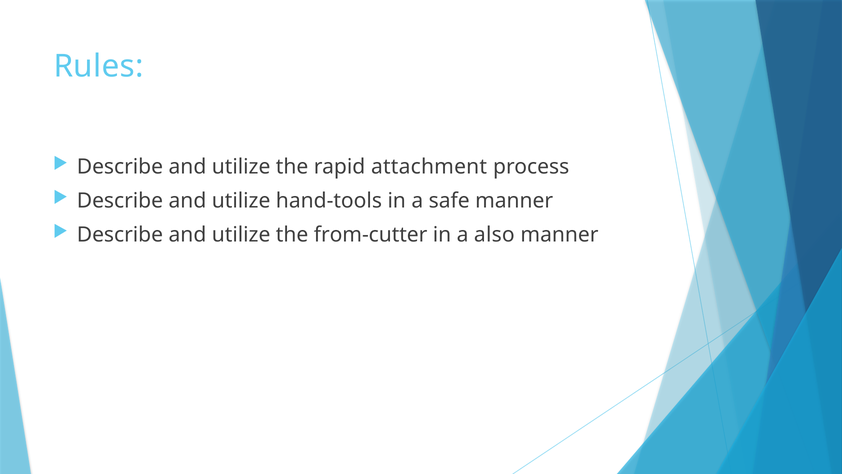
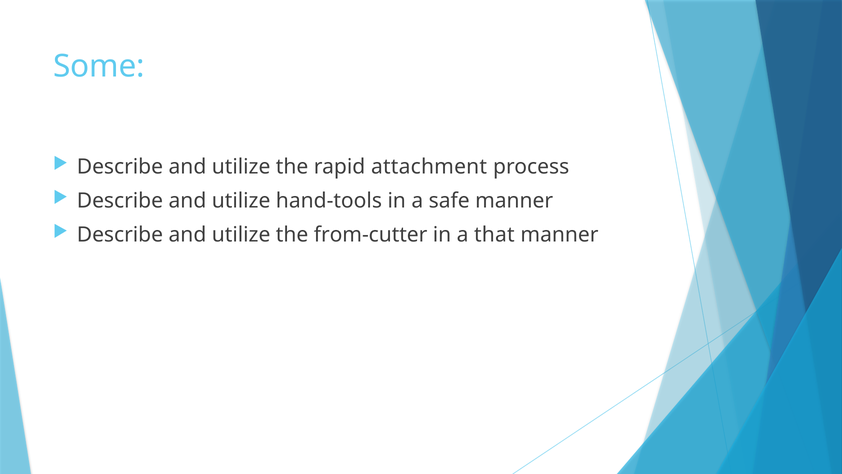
Rules: Rules -> Some
also: also -> that
